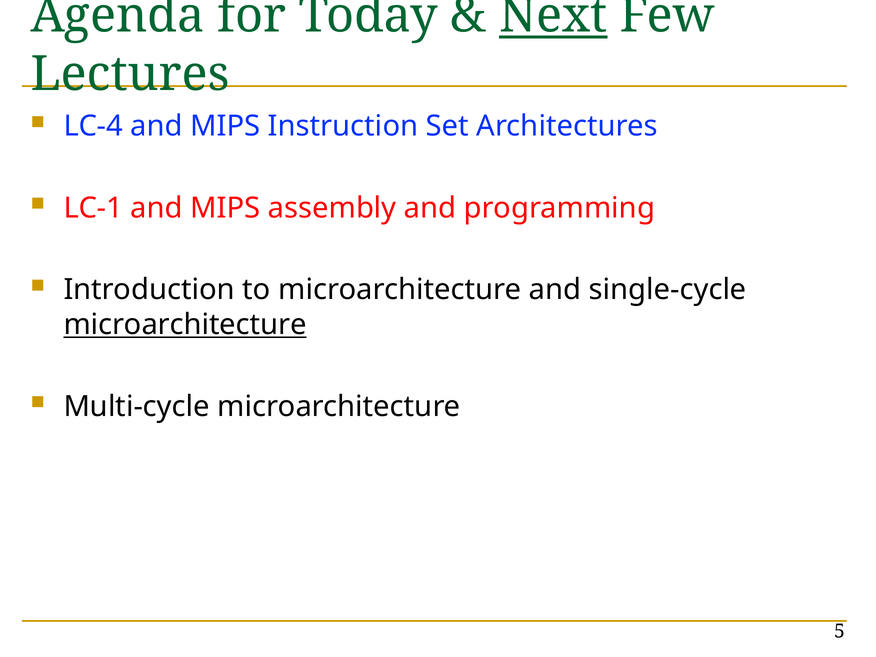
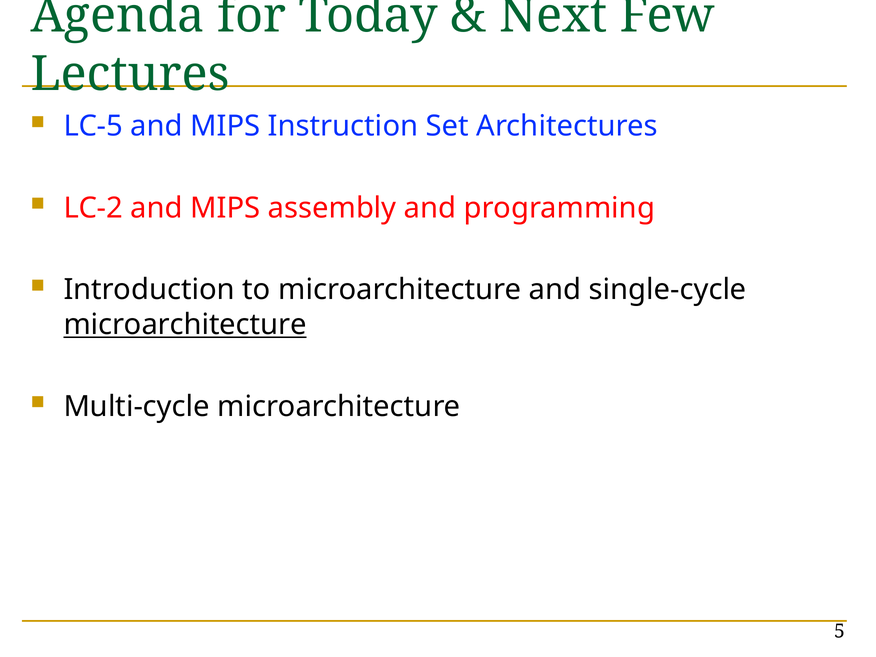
Next underline: present -> none
LC-4: LC-4 -> LC-5
LC-1: LC-1 -> LC-2
